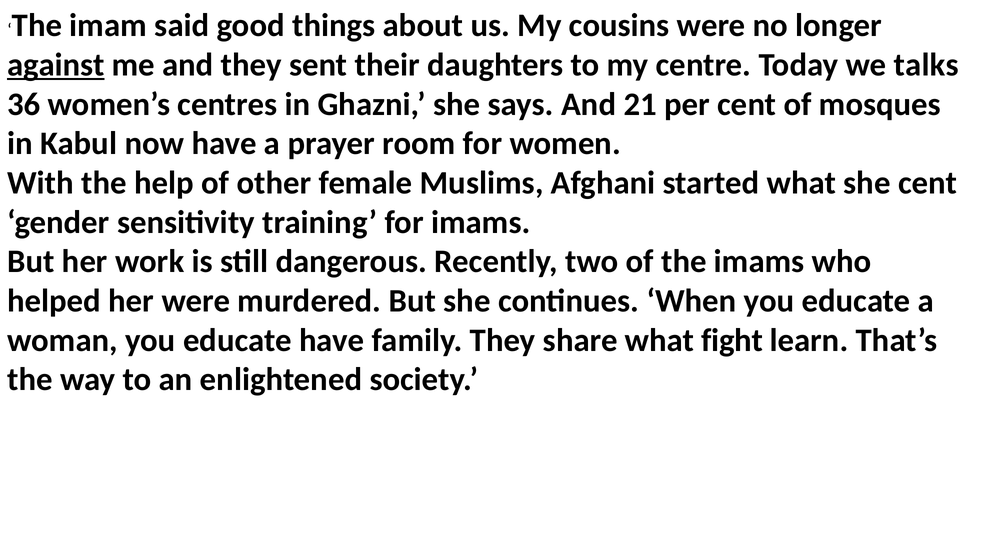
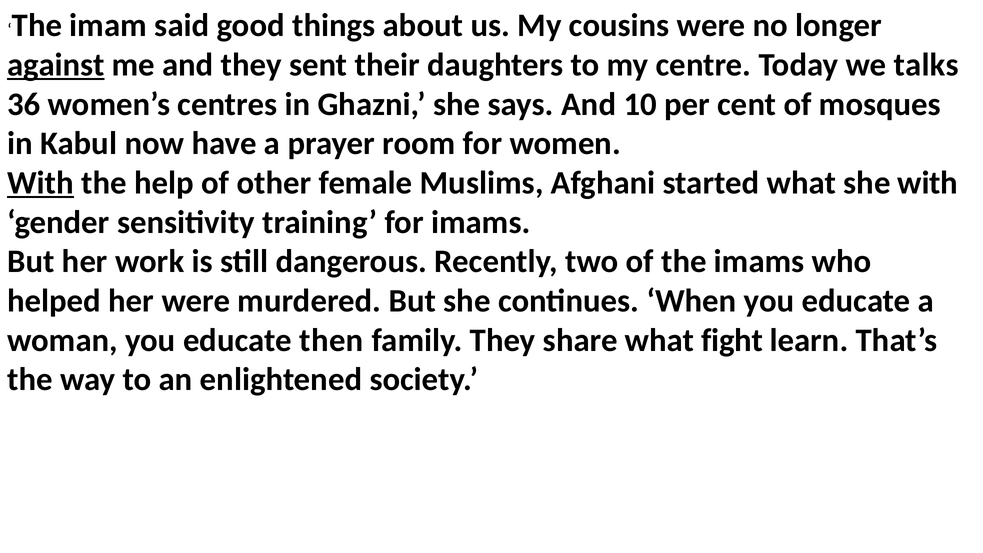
21: 21 -> 10
With at (41, 183) underline: none -> present
she cent: cent -> with
educate have: have -> then
